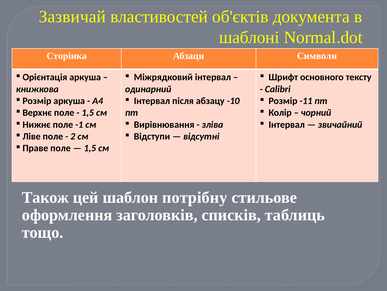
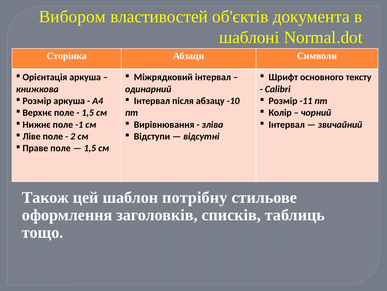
Зазвичай: Зазвичай -> Вибором
